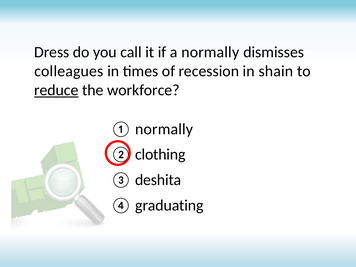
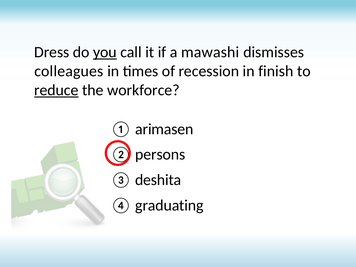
you underline: none -> present
a normally: normally -> mawashi
shain: shain -> finish
① normally: normally -> arimasen
clothing: clothing -> persons
